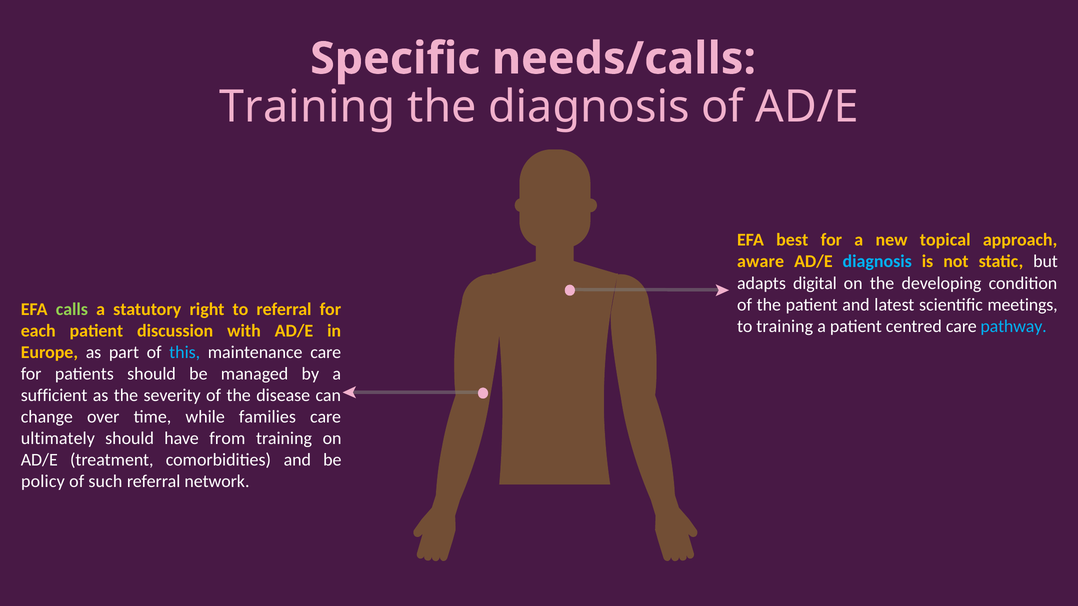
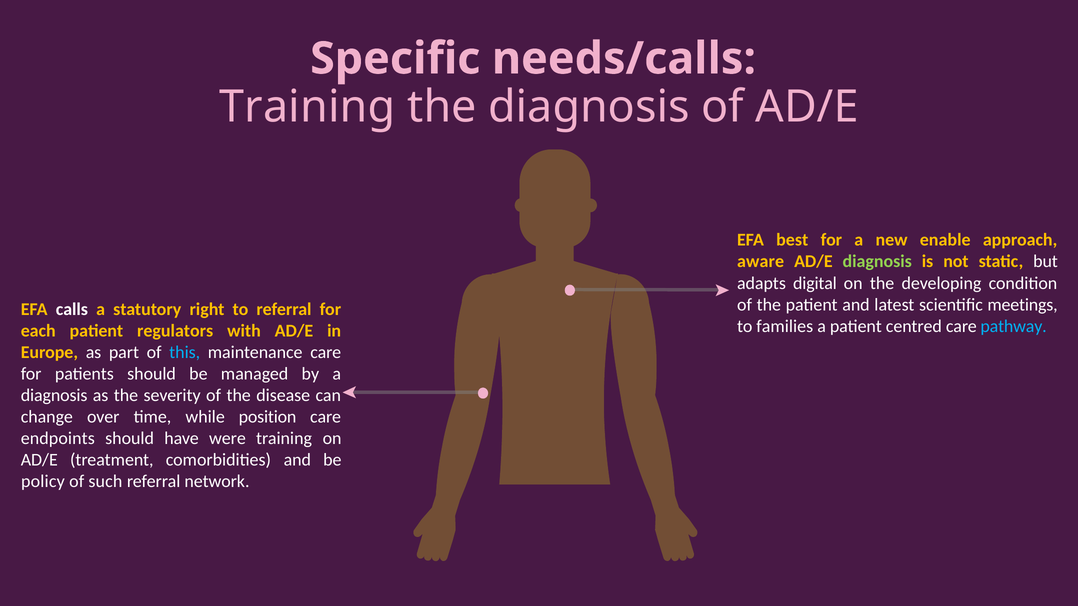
topical: topical -> enable
diagnosis at (877, 262) colour: light blue -> light green
calls colour: light green -> white
to training: training -> families
discussion: discussion -> regulators
sufficient at (54, 396): sufficient -> diagnosis
families: families -> position
ultimately: ultimately -> endpoints
from: from -> were
